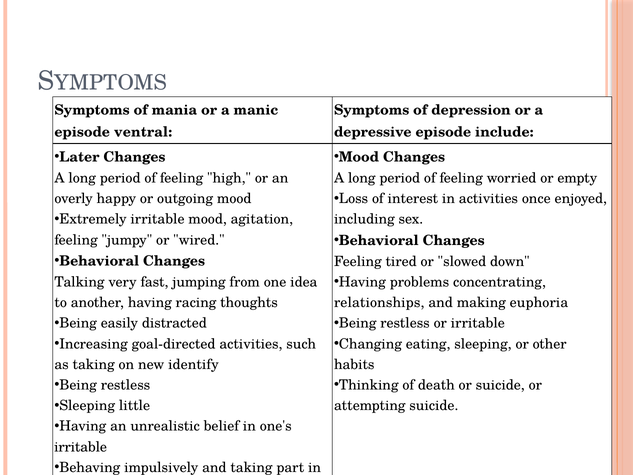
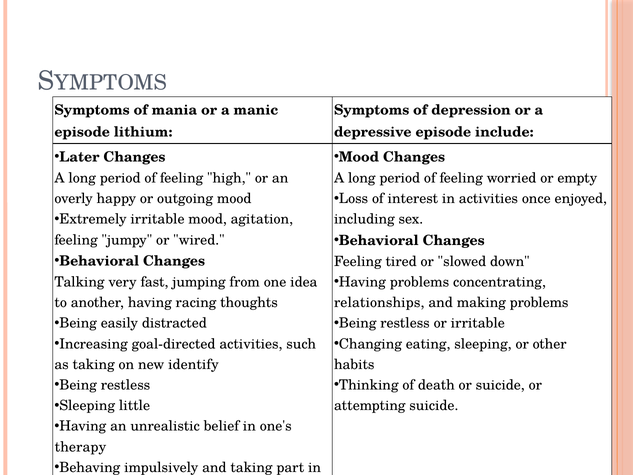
ventral: ventral -> lithium
making euphoria: euphoria -> problems
irritable at (81, 447): irritable -> therapy
